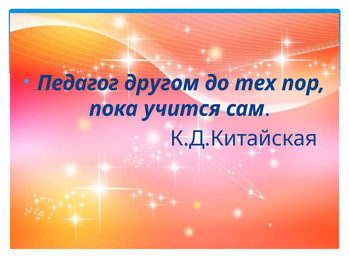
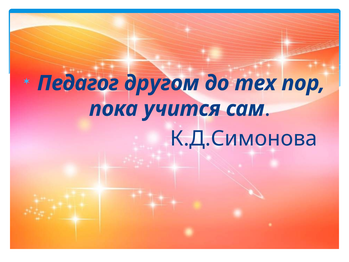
К.Д.Китайская: К.Д.Китайская -> К.Д.Симонова
